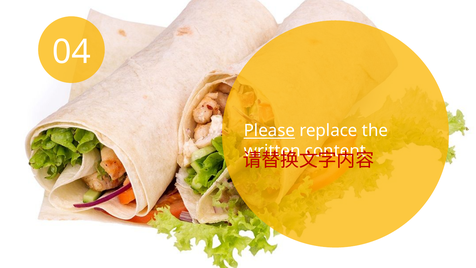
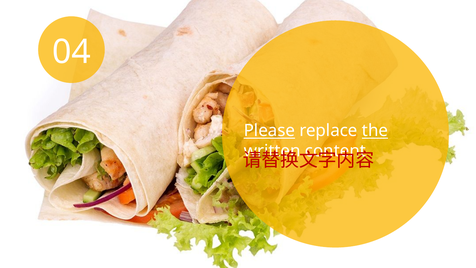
the underline: none -> present
